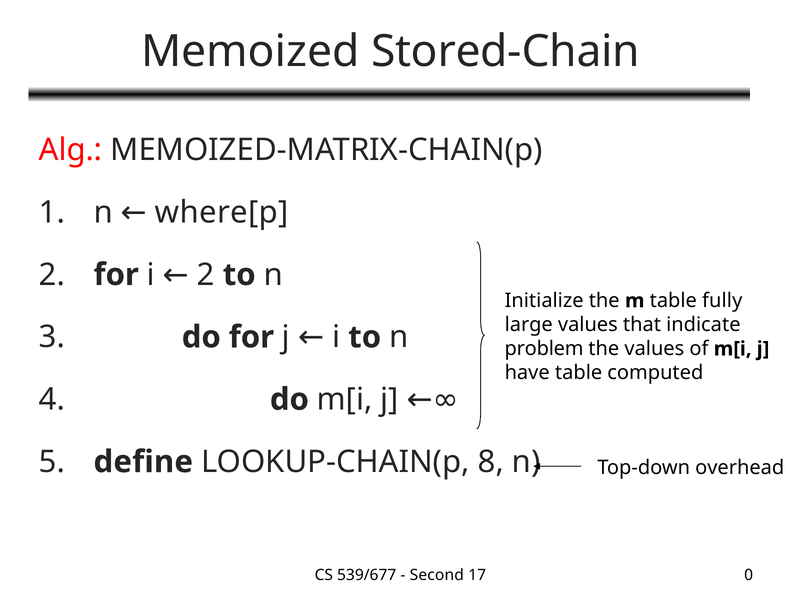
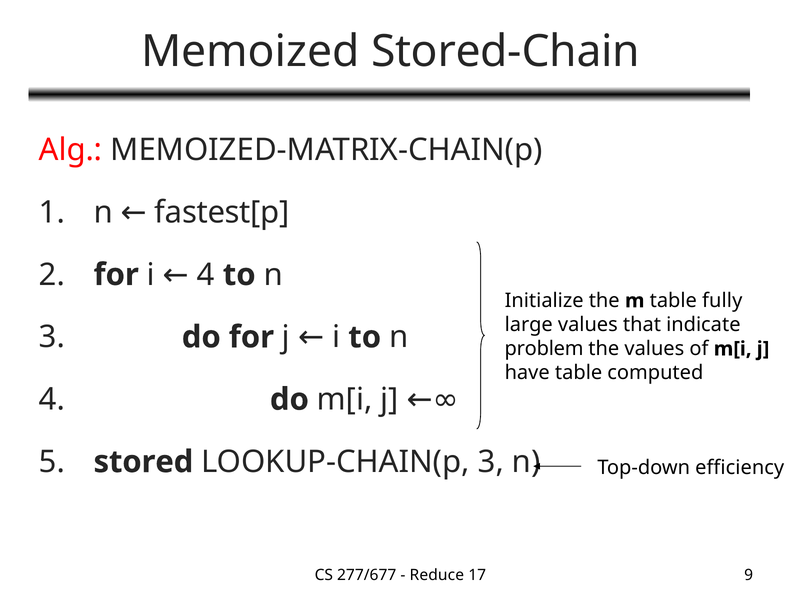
where[p: where[p -> fastest[p
i 2: 2 -> 4
define: define -> stored
LOOKUP-CHAIN(p 8: 8 -> 3
overhead: overhead -> efficiency
539/677: 539/677 -> 277/677
Second: Second -> Reduce
0: 0 -> 9
